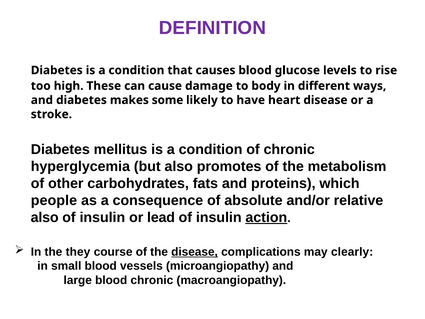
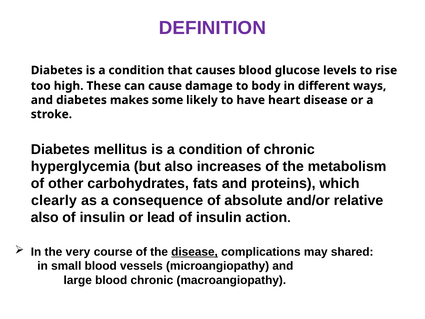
promotes: promotes -> increases
people: people -> clearly
action underline: present -> none
they: they -> very
clearly: clearly -> shared
